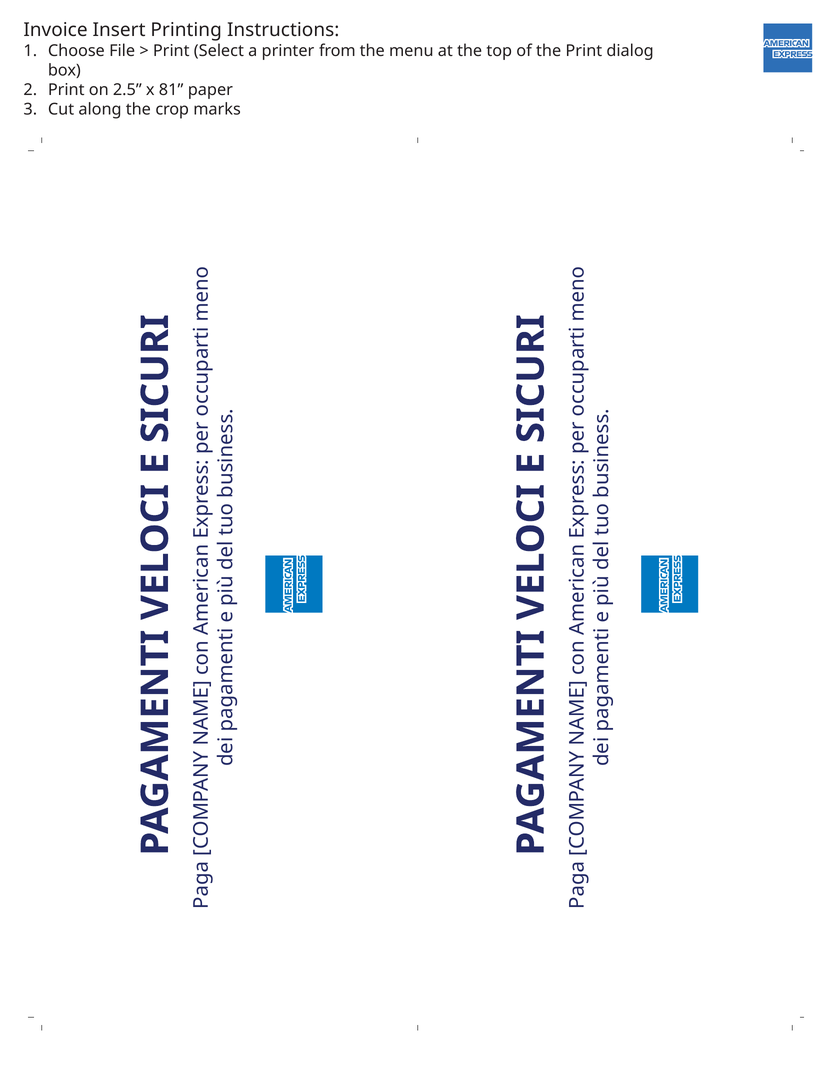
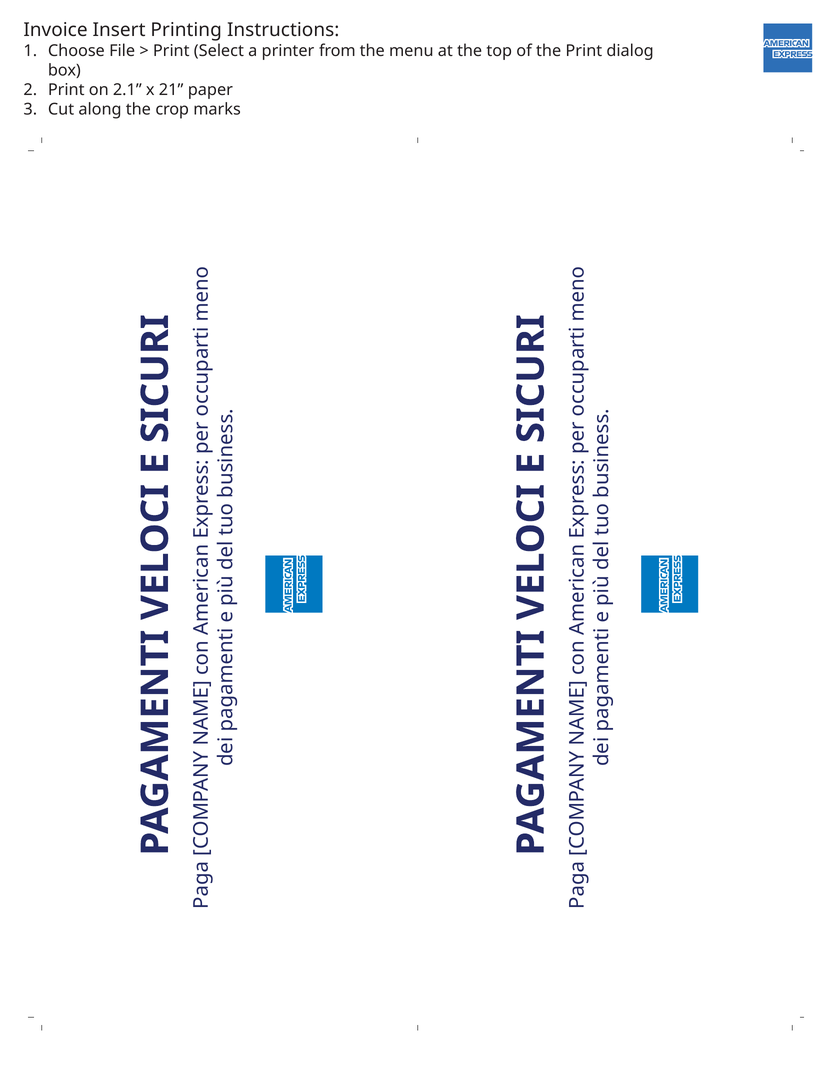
2.5: 2.5 -> 2.1
81: 81 -> 21
